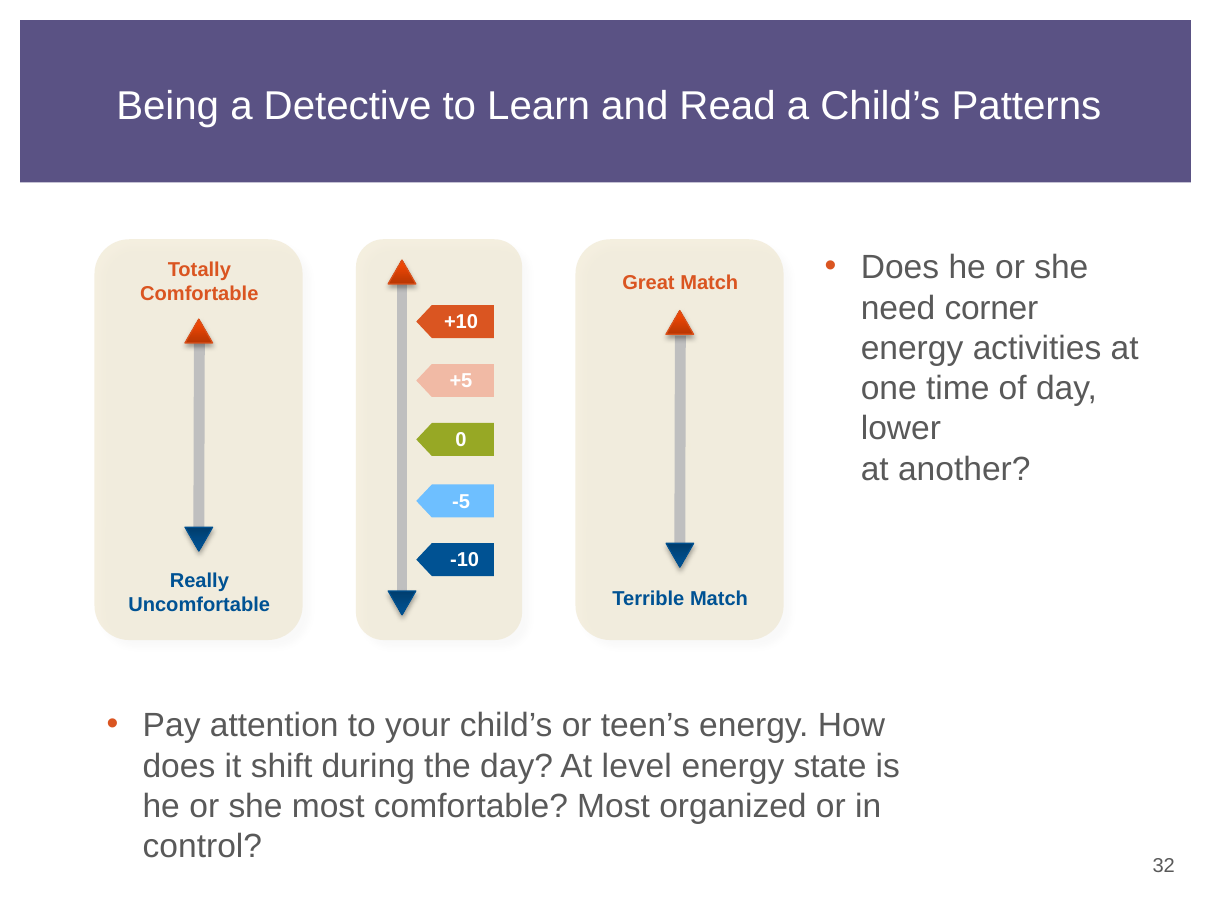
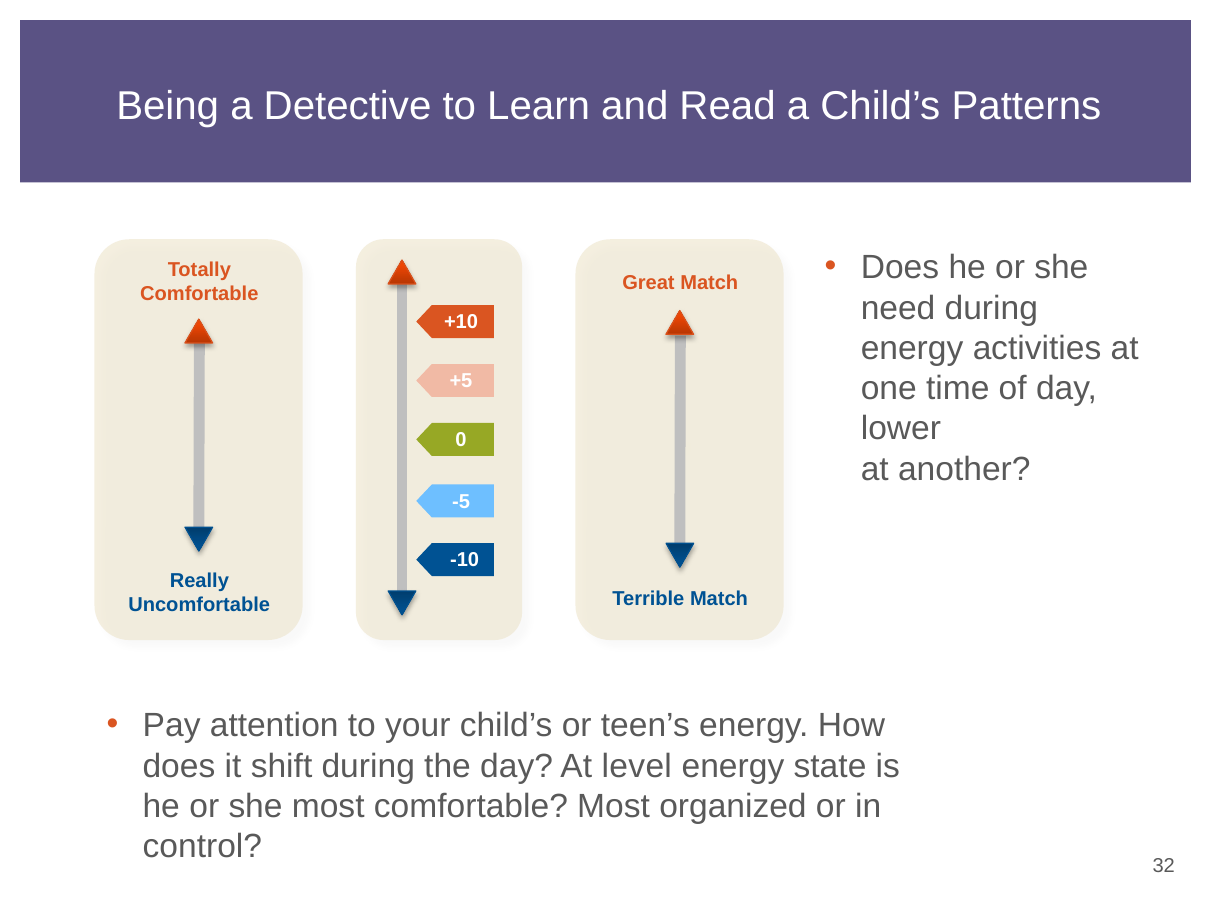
need corner: corner -> during
